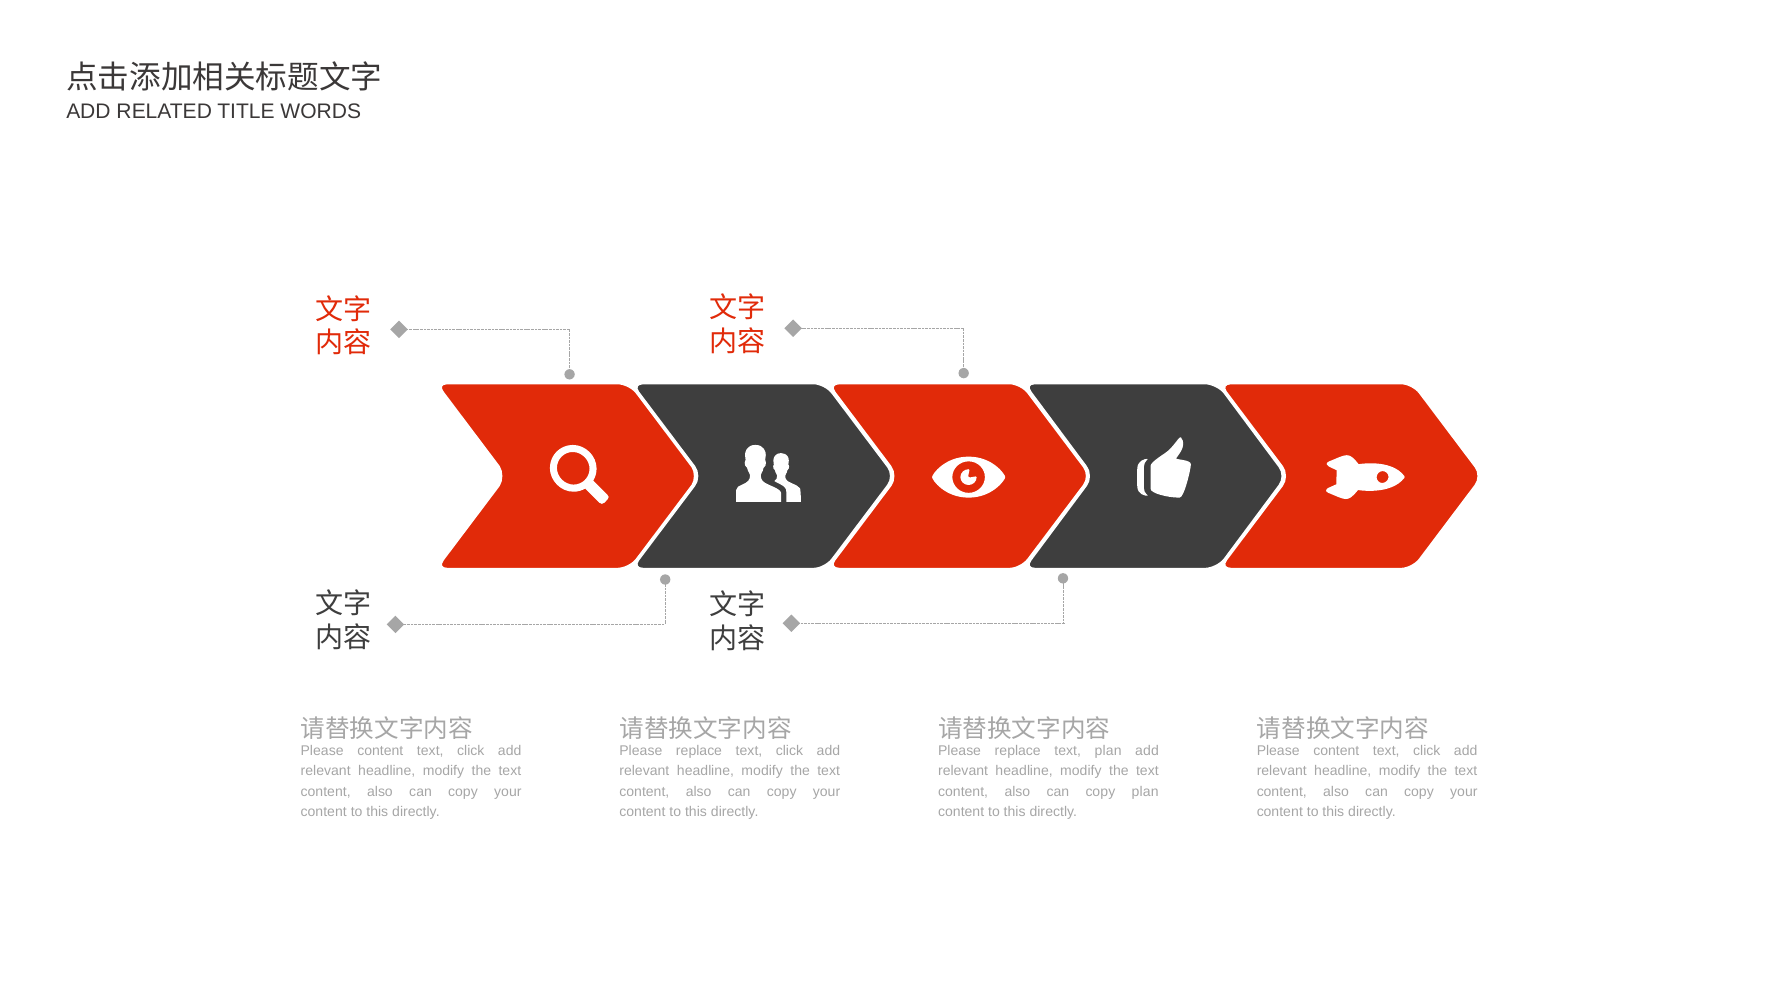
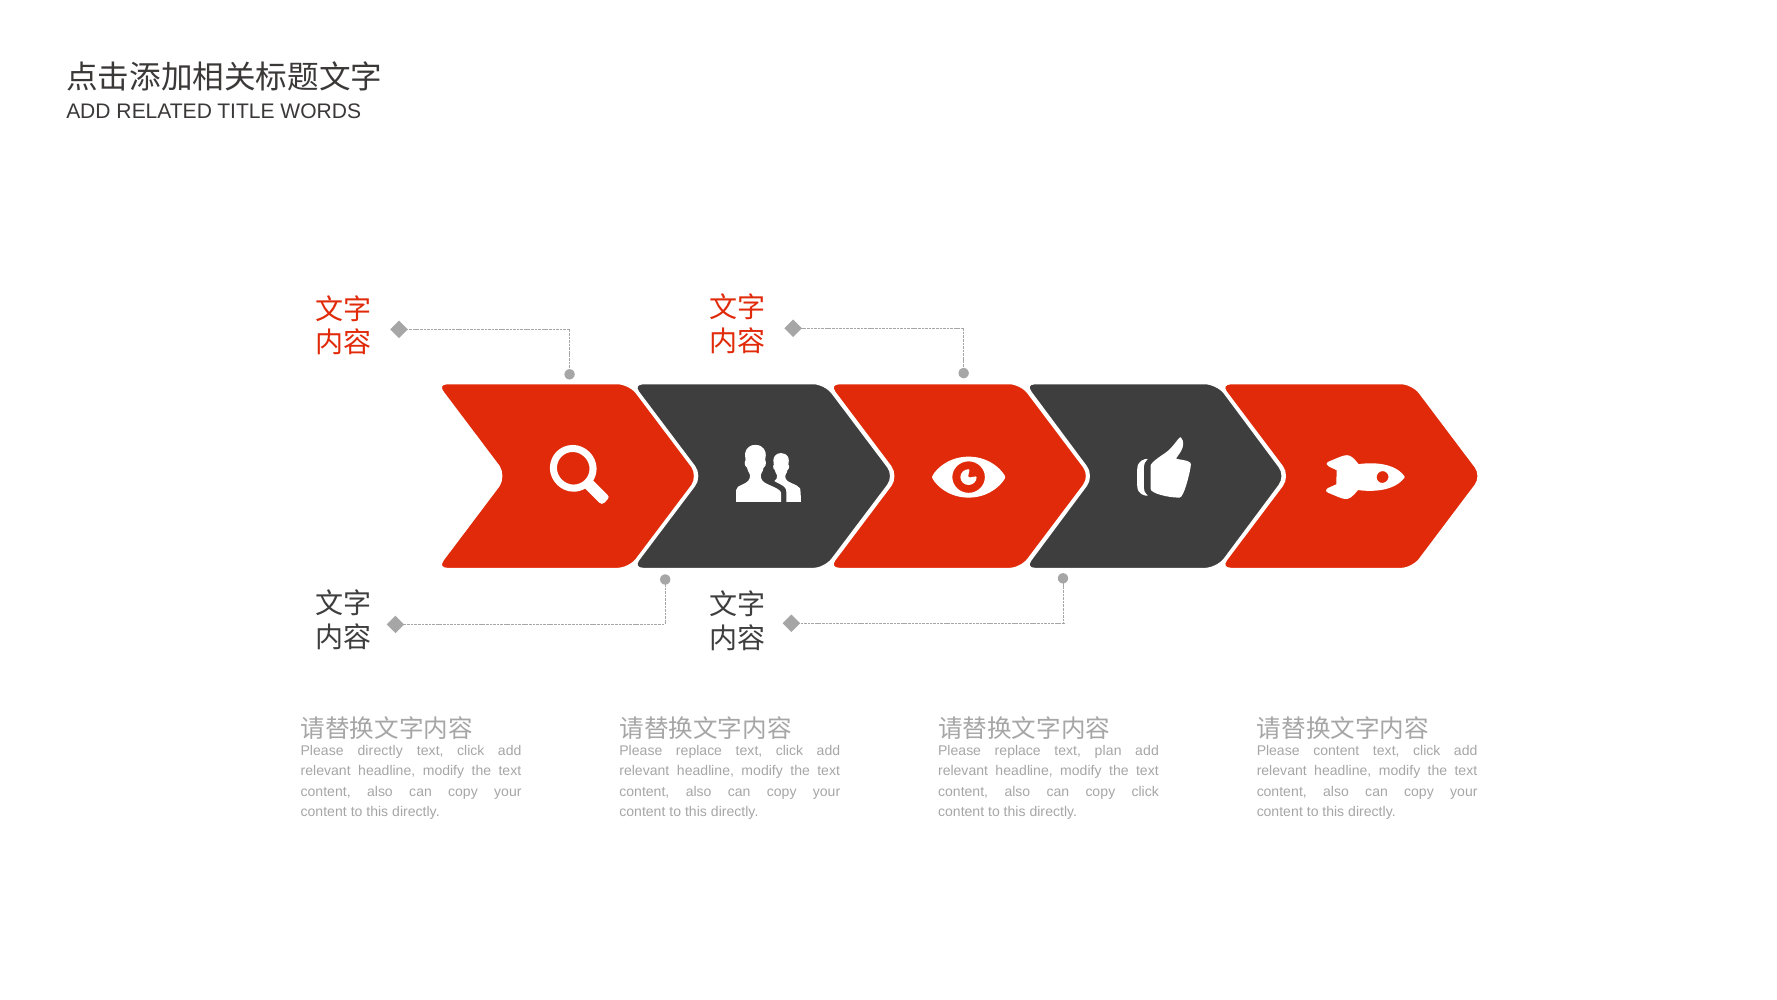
content at (380, 751): content -> directly
copy plan: plan -> click
